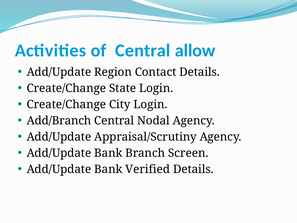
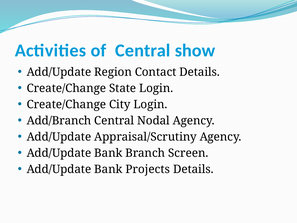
allow: allow -> show
Verified: Verified -> Projects
